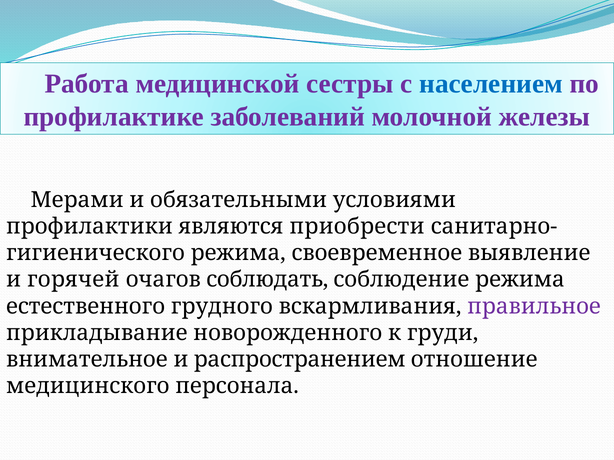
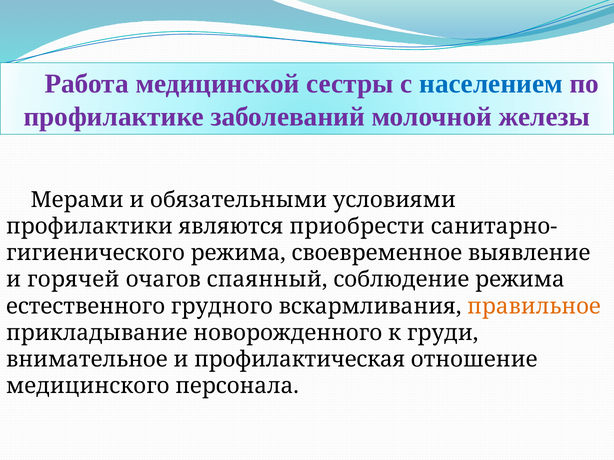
соблюдать: соблюдать -> спаянный
правильное colour: purple -> orange
распространением: распространением -> профилактическая
